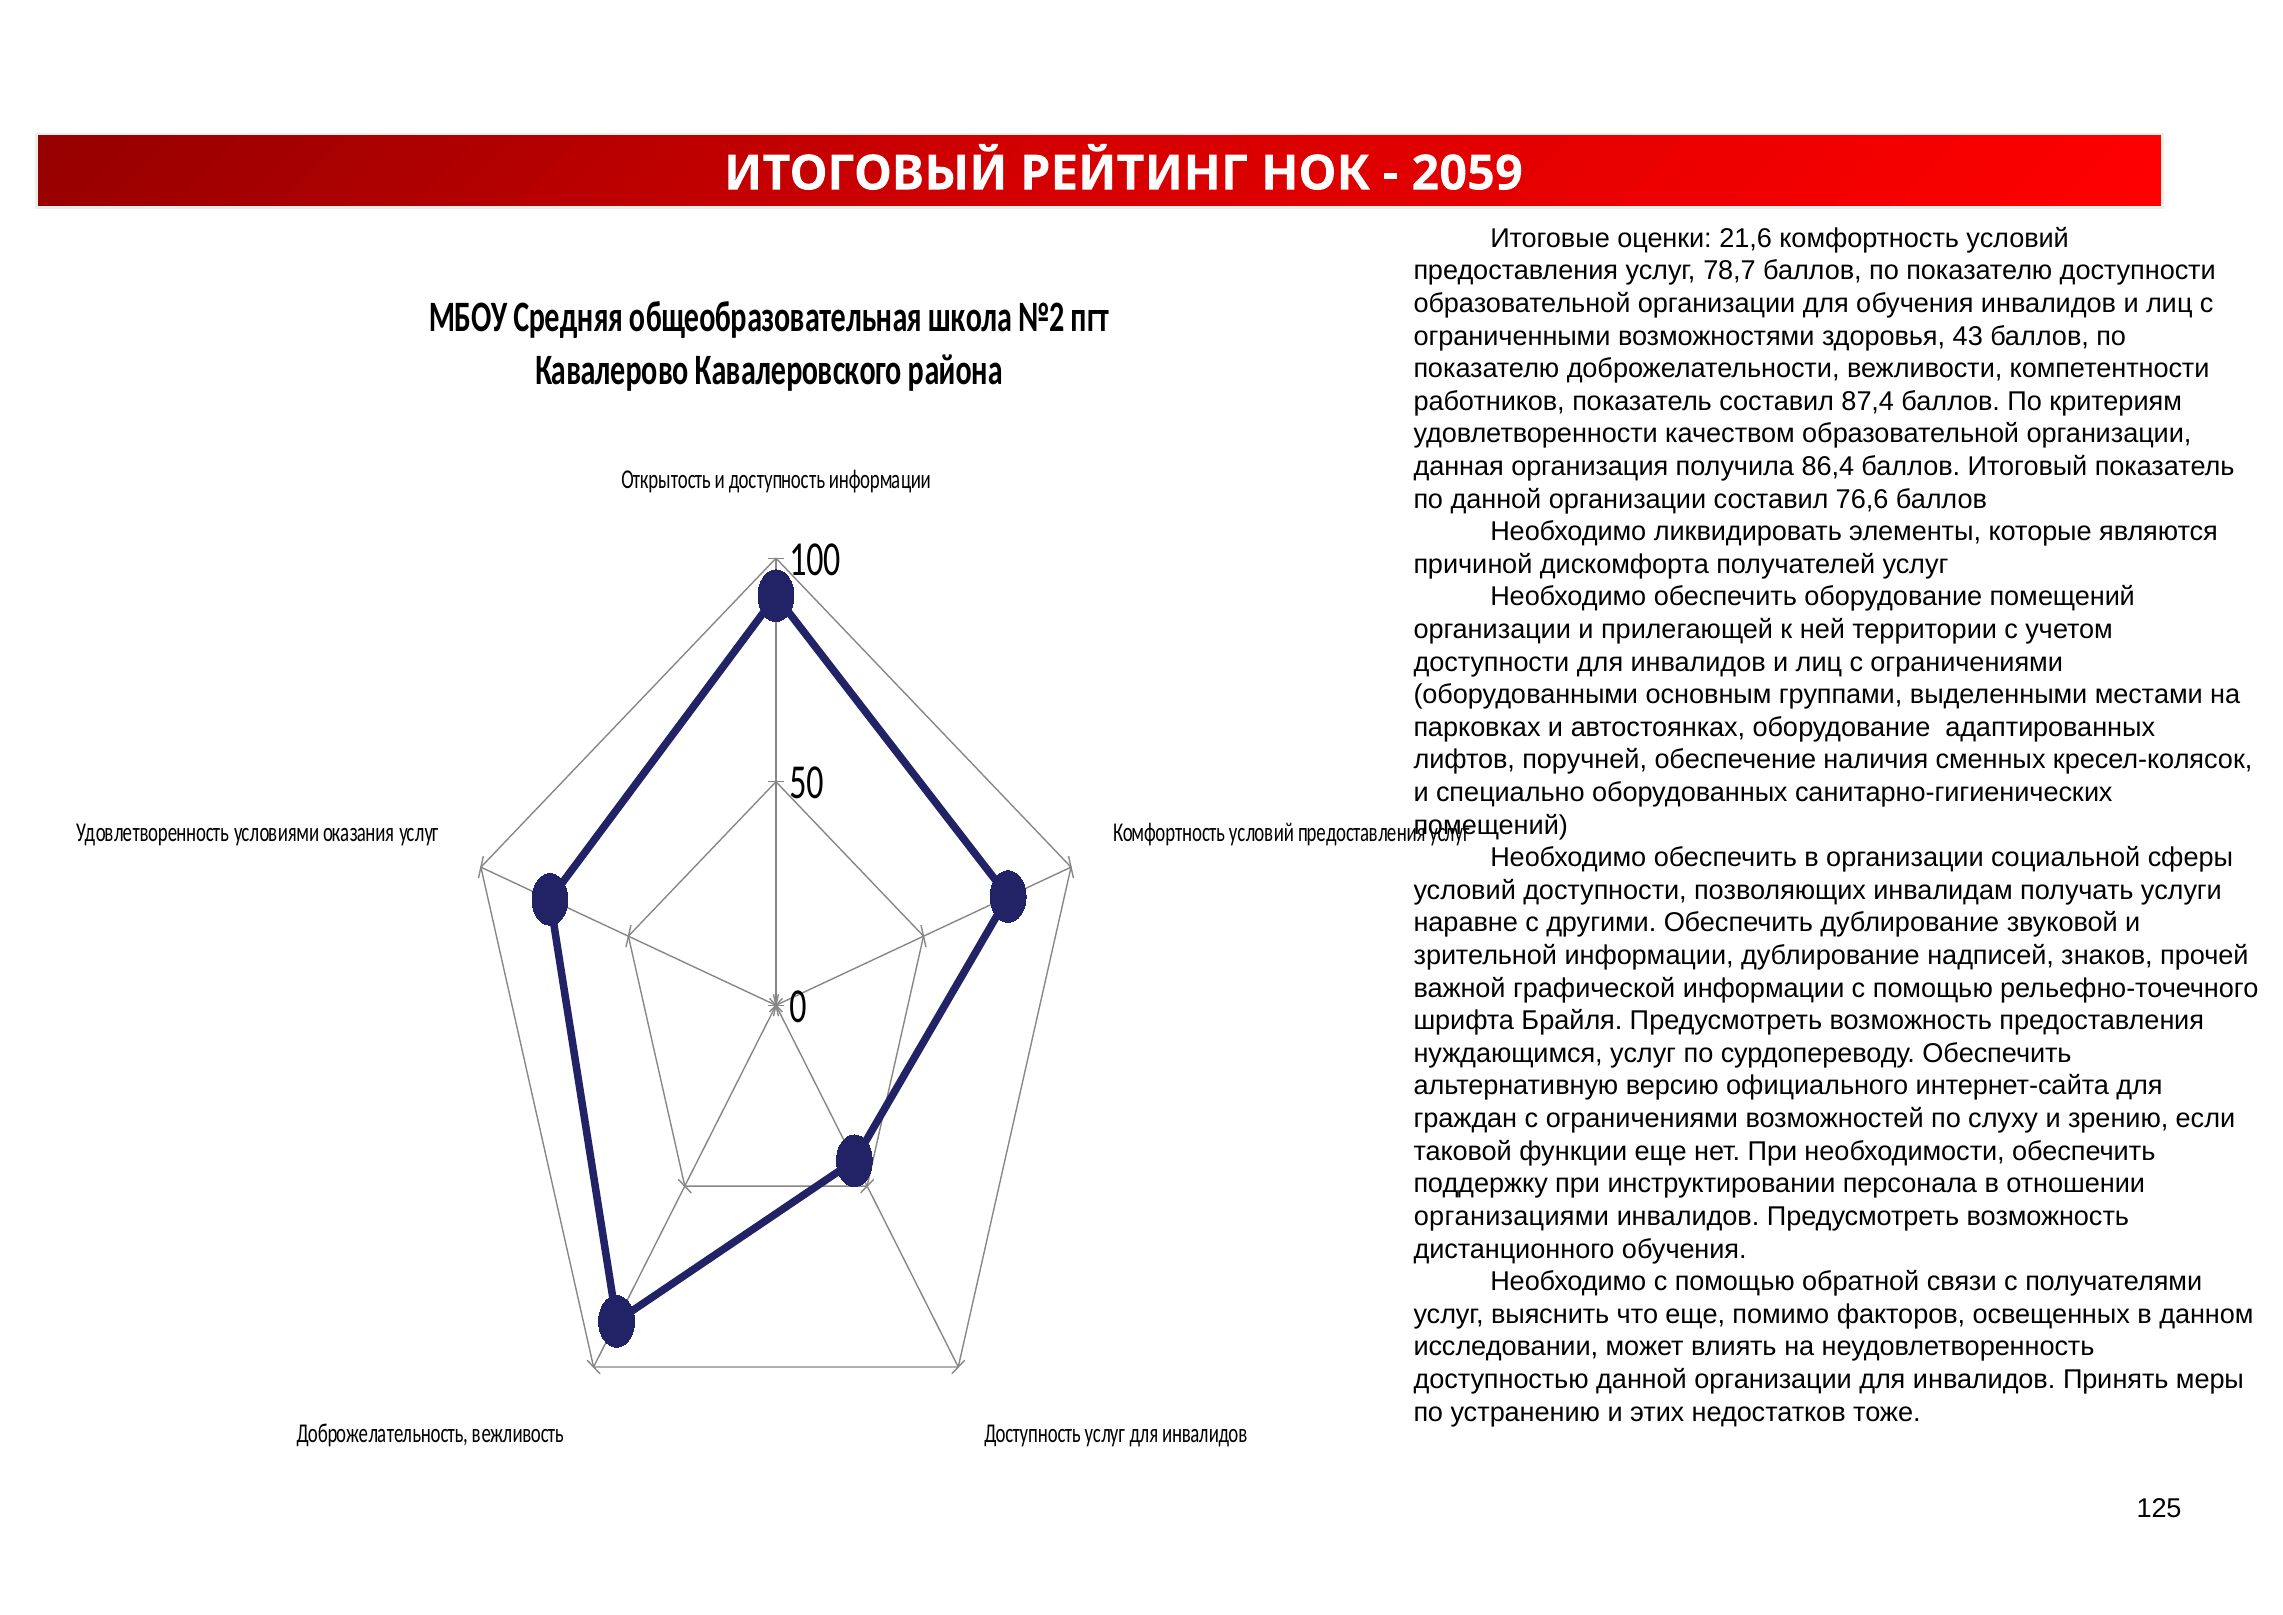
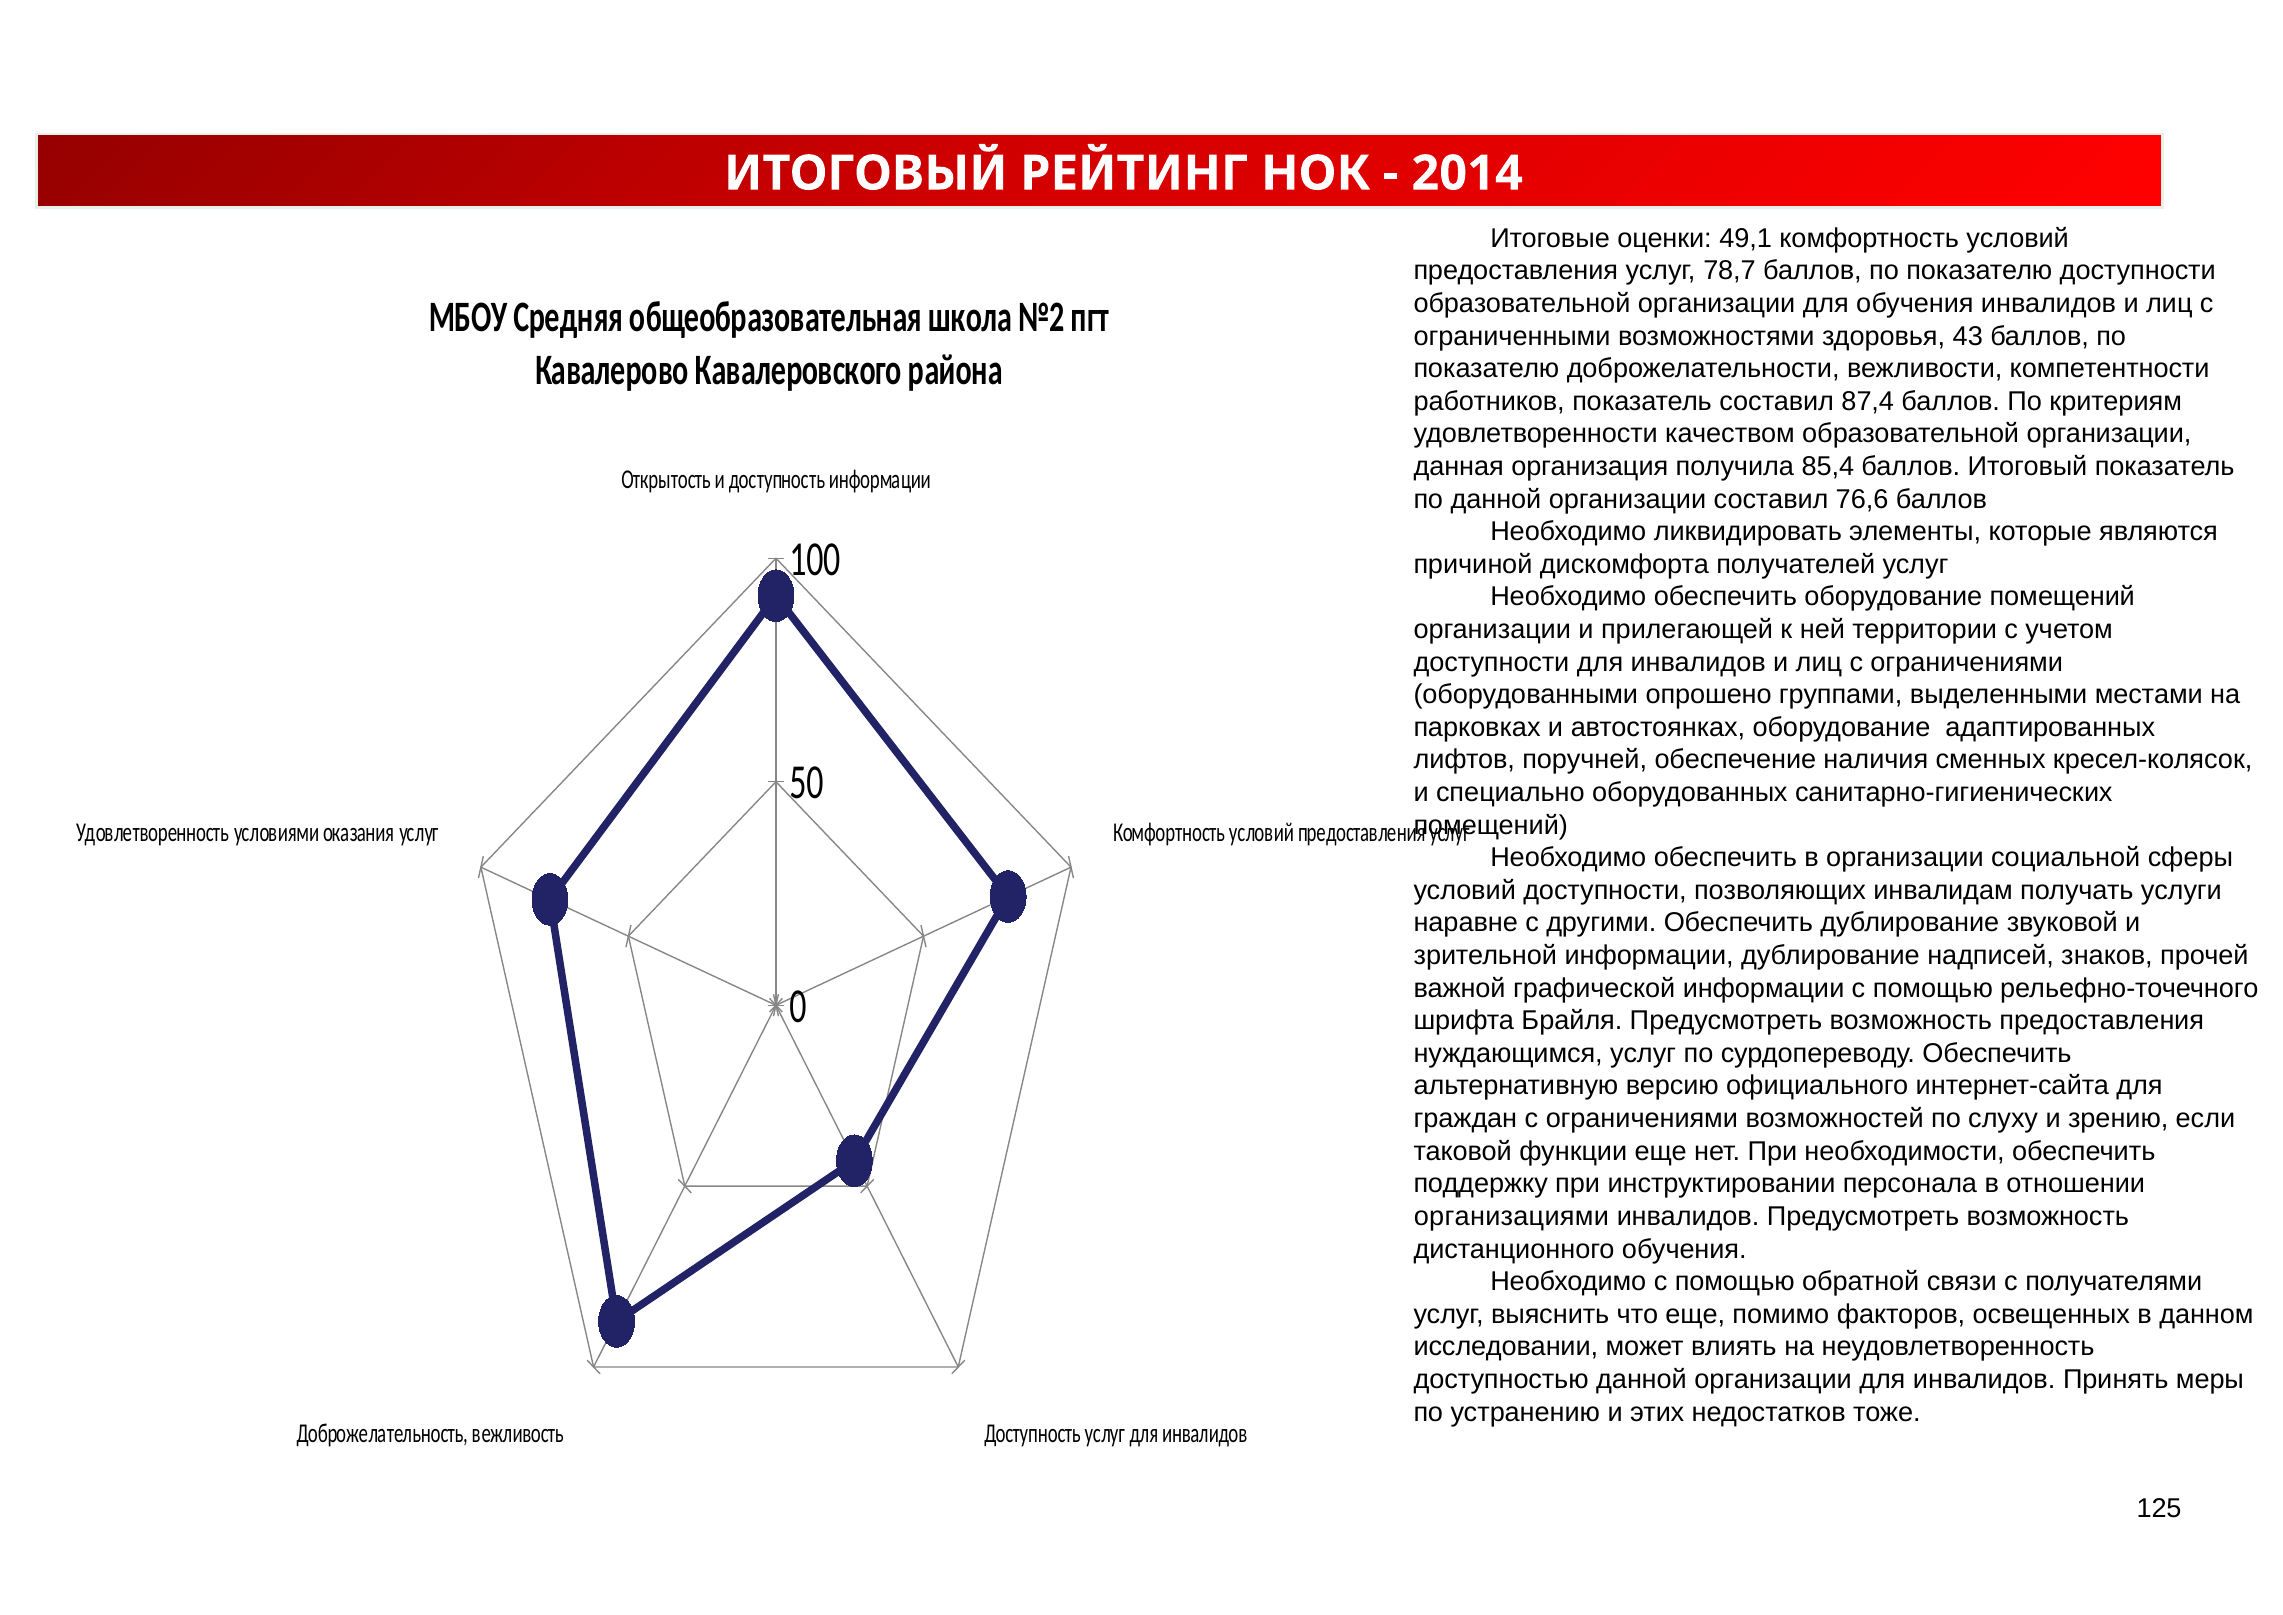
2059: 2059 -> 2014
21,6: 21,6 -> 49,1
86,4: 86,4 -> 85,4
основным: основным -> опрошено
